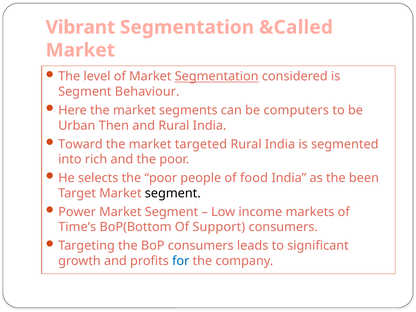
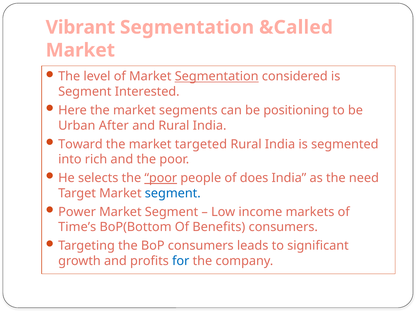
Behaviour: Behaviour -> Interested
computers: computers -> positioning
Then: Then -> After
poor at (161, 178) underline: none -> present
food: food -> does
been: been -> need
segment at (173, 193) colour: black -> blue
Support: Support -> Benefits
